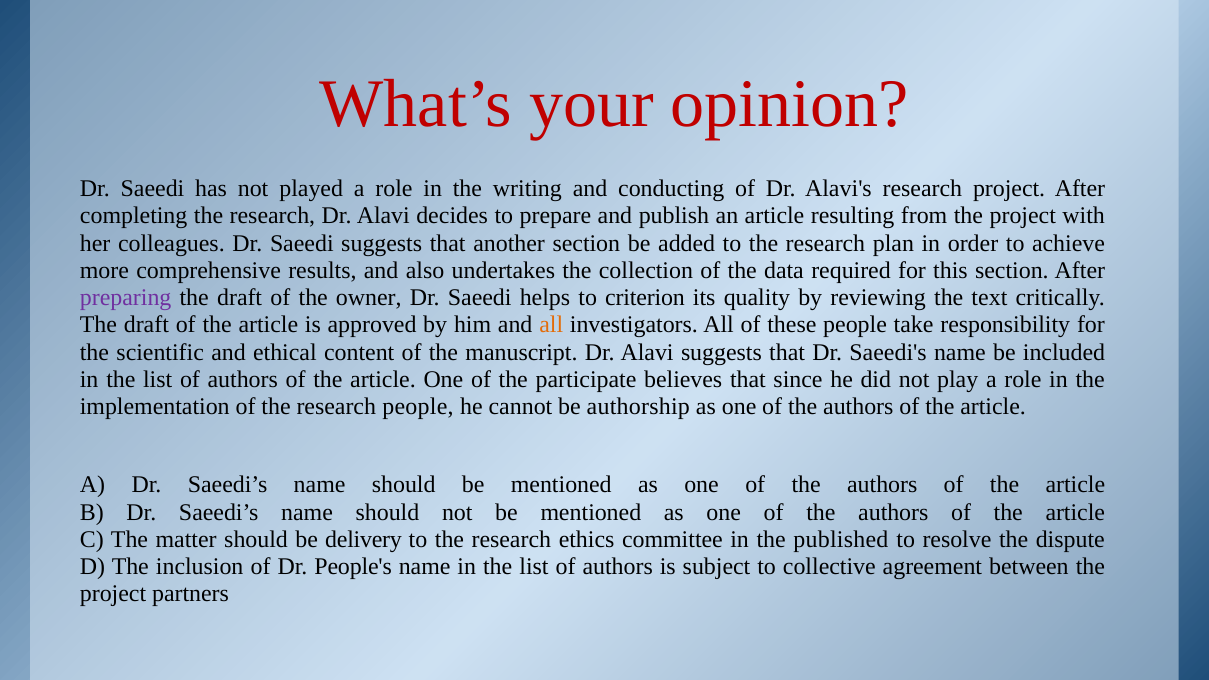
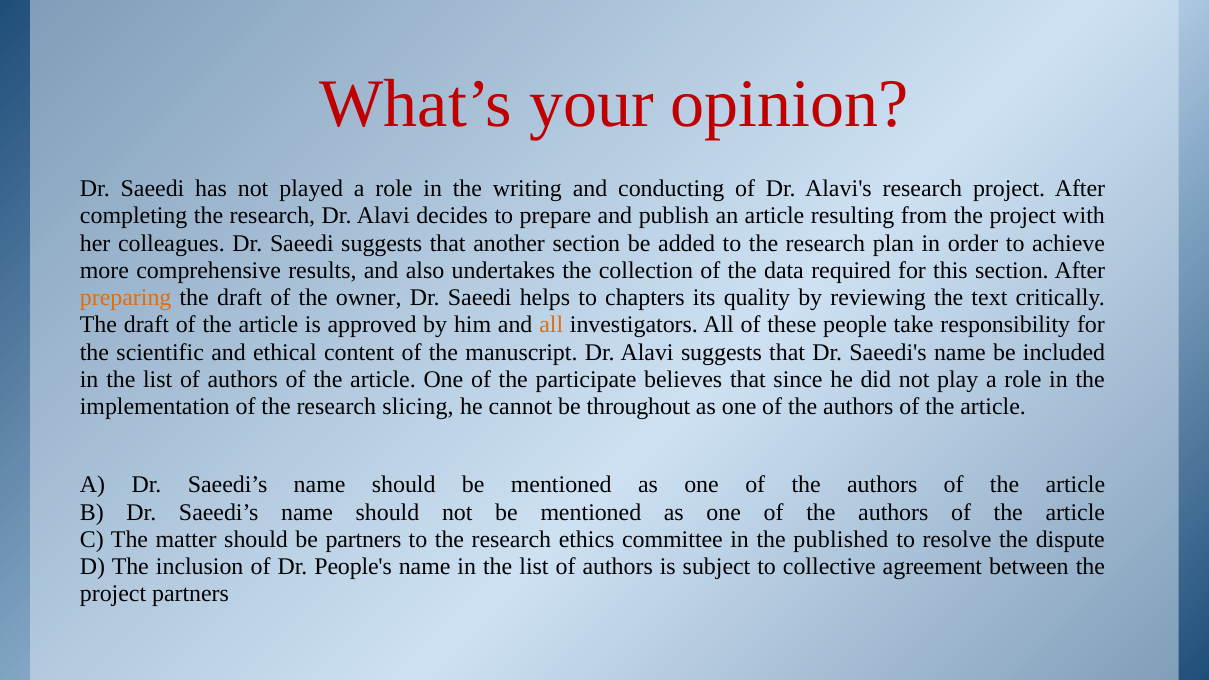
preparing colour: purple -> orange
criterion: criterion -> chapters
research people: people -> slicing
authorship: authorship -> throughout
be delivery: delivery -> partners
